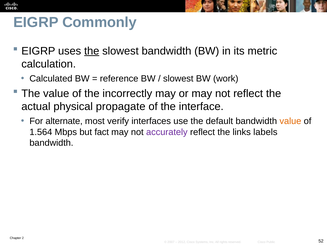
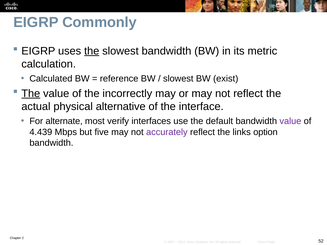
work: work -> exist
The at (31, 94) underline: none -> present
propagate: propagate -> alternative
value at (290, 121) colour: orange -> purple
1.564: 1.564 -> 4.439
fact: fact -> five
labels: labels -> option
